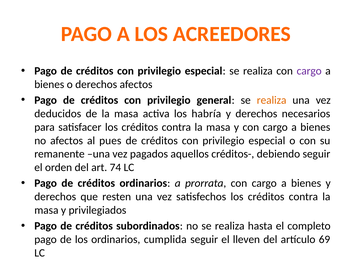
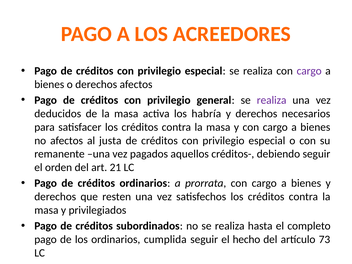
realiza at (272, 100) colour: orange -> purple
pues: pues -> justa
74: 74 -> 21
lleven: lleven -> hecho
69: 69 -> 73
